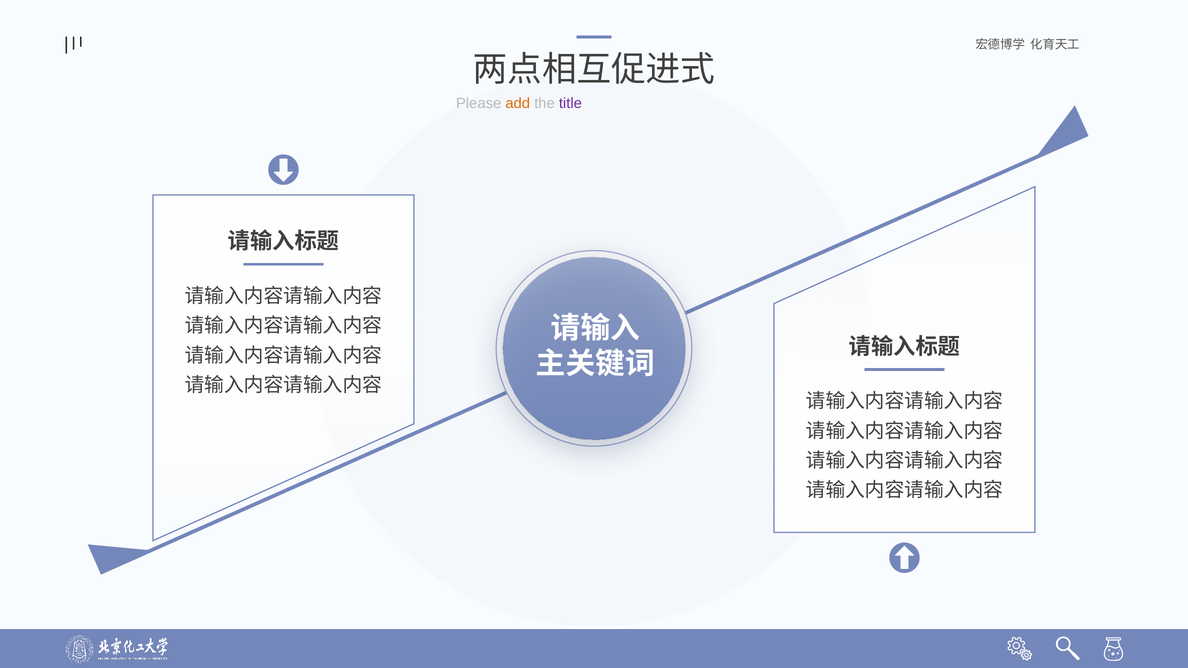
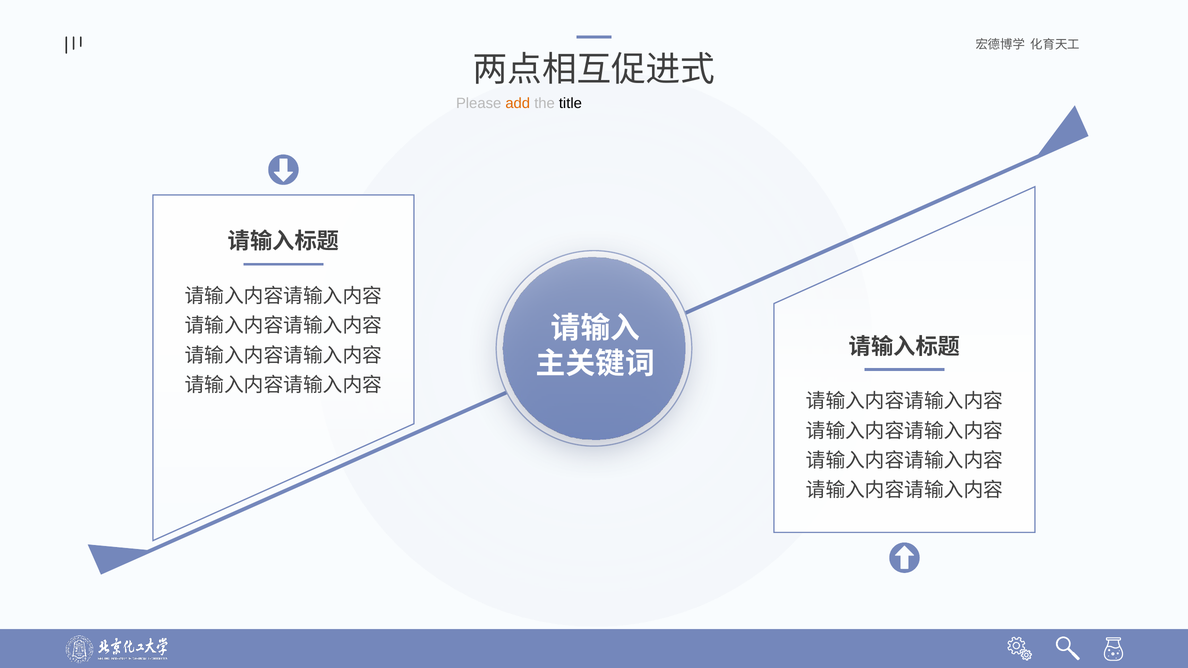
title colour: purple -> black
